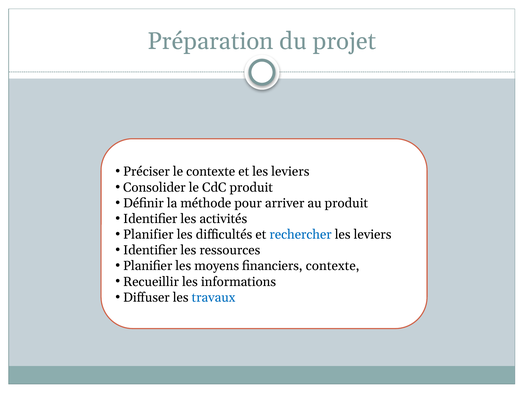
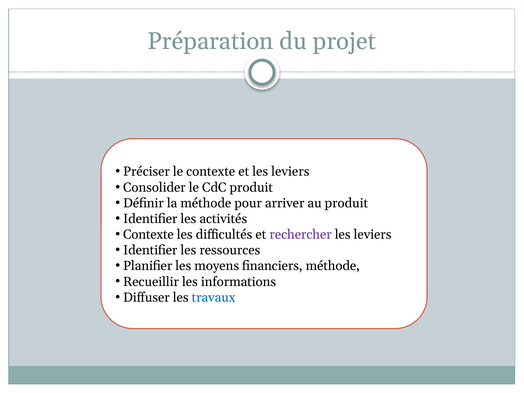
Planifier at (148, 235): Planifier -> Contexte
rechercher colour: blue -> purple
financiers contexte: contexte -> méthode
